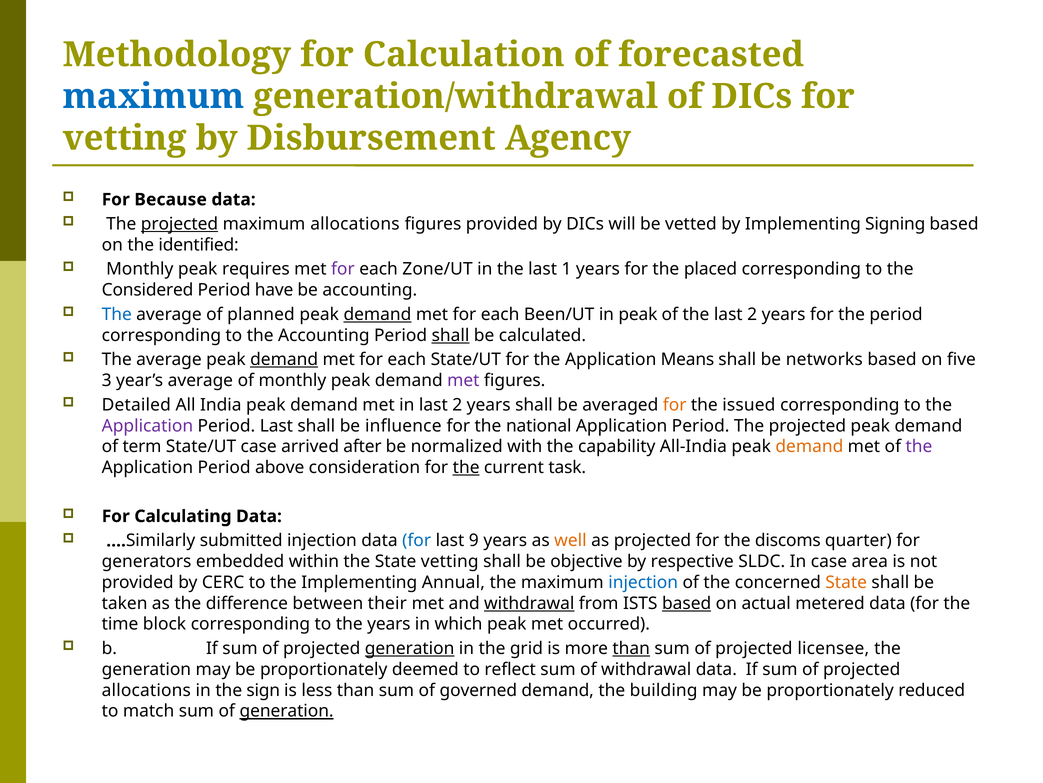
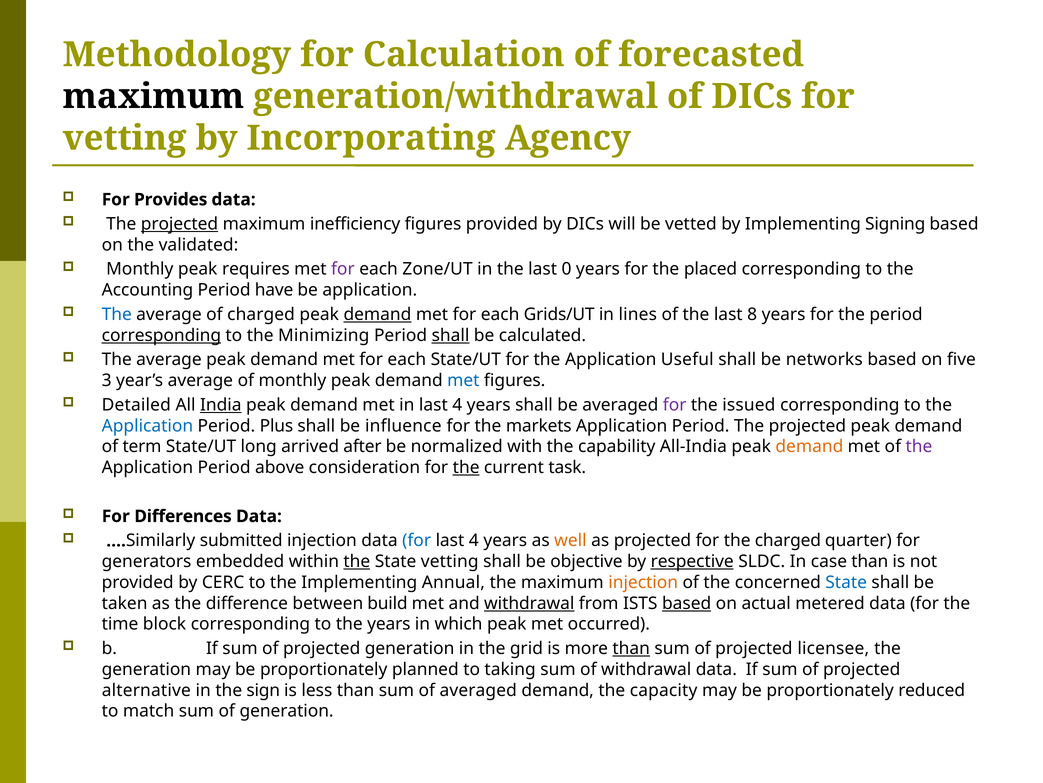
maximum at (153, 96) colour: blue -> black
Disbursement: Disbursement -> Incorporating
Because: Because -> Provides
maximum allocations: allocations -> inefficiency
identified: identified -> validated
1: 1 -> 0
Considered: Considered -> Accounting
be accounting: accounting -> application
of planned: planned -> charged
Been/UT: Been/UT -> Grids/UT
in peak: peak -> lines
the last 2: 2 -> 8
corresponding at (161, 335) underline: none -> present
the Accounting: Accounting -> Minimizing
demand at (284, 359) underline: present -> none
Means: Means -> Useful
met at (463, 380) colour: purple -> blue
India underline: none -> present
in last 2: 2 -> 4
for at (675, 405) colour: orange -> purple
Application at (147, 425) colour: purple -> blue
Period Last: Last -> Plus
national: national -> markets
State/UT case: case -> long
Calculating: Calculating -> Differences
9 at (474, 540): 9 -> 4
the discoms: discoms -> charged
the at (357, 561) underline: none -> present
respective underline: none -> present
case area: area -> than
injection at (643, 582) colour: blue -> orange
State at (846, 582) colour: orange -> blue
their: their -> build
generation at (410, 648) underline: present -> none
deemed: deemed -> planned
reflect: reflect -> taking
allocations at (146, 690): allocations -> alternative
of governed: governed -> averaged
building: building -> capacity
generation at (287, 711) underline: present -> none
